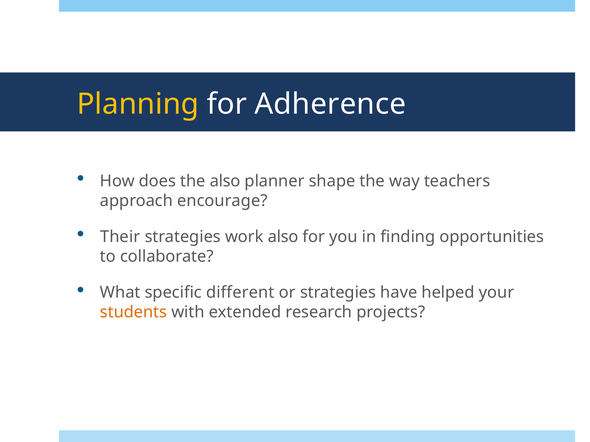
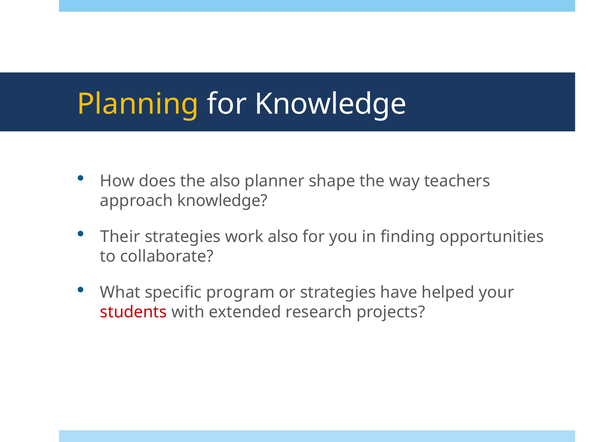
for Adherence: Adherence -> Knowledge
approach encourage: encourage -> knowledge
different: different -> program
students colour: orange -> red
